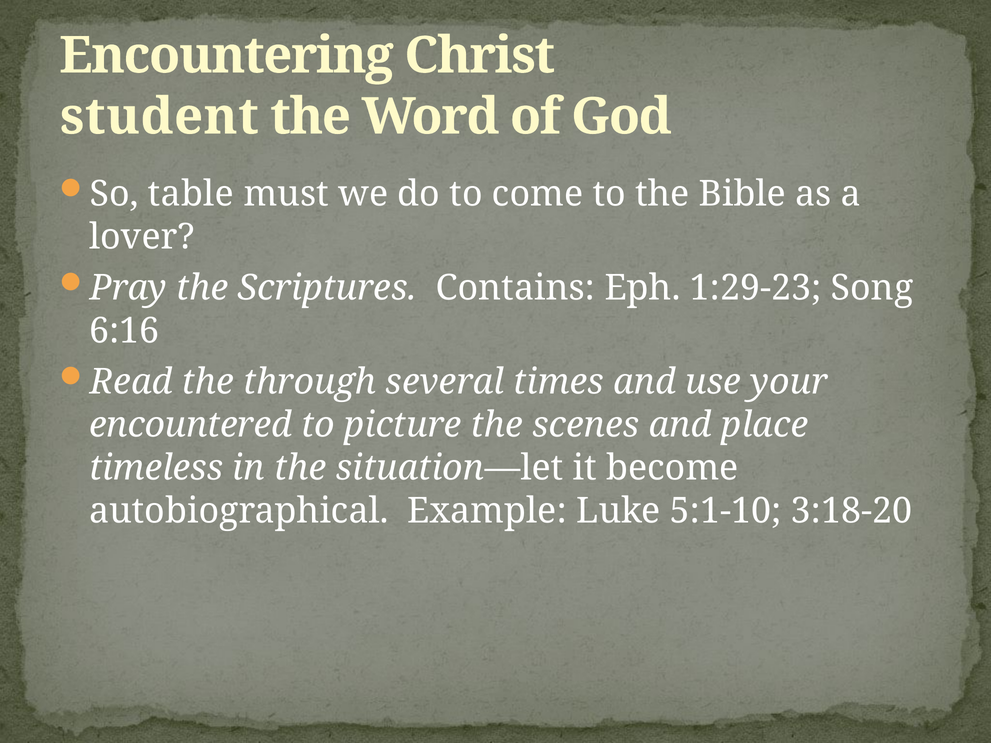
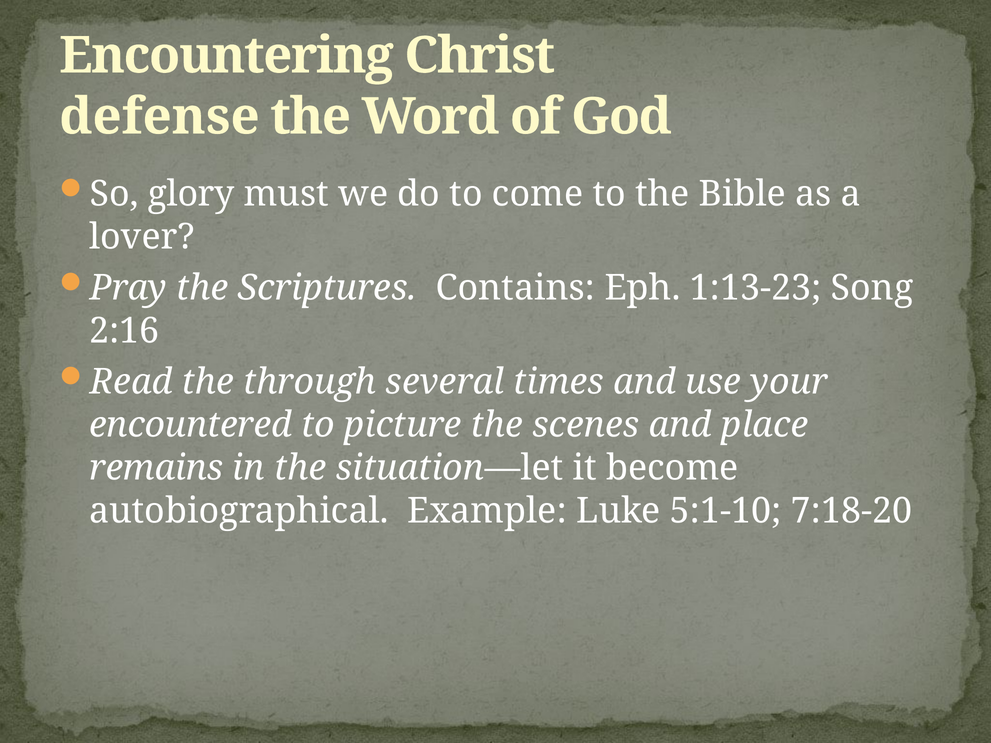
student: student -> defense
table: table -> glory
1:29-23: 1:29-23 -> 1:13-23
6:16: 6:16 -> 2:16
timeless: timeless -> remains
3:18-20: 3:18-20 -> 7:18-20
